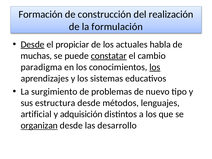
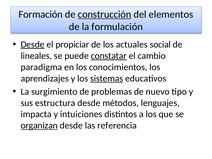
construcción underline: none -> present
realización: realización -> elementos
habla: habla -> social
muchas: muchas -> lineales
los at (155, 67) underline: present -> none
sistemas underline: none -> present
artificial: artificial -> impacta
adquisición: adquisición -> intuiciones
desarrollo: desarrollo -> referencia
